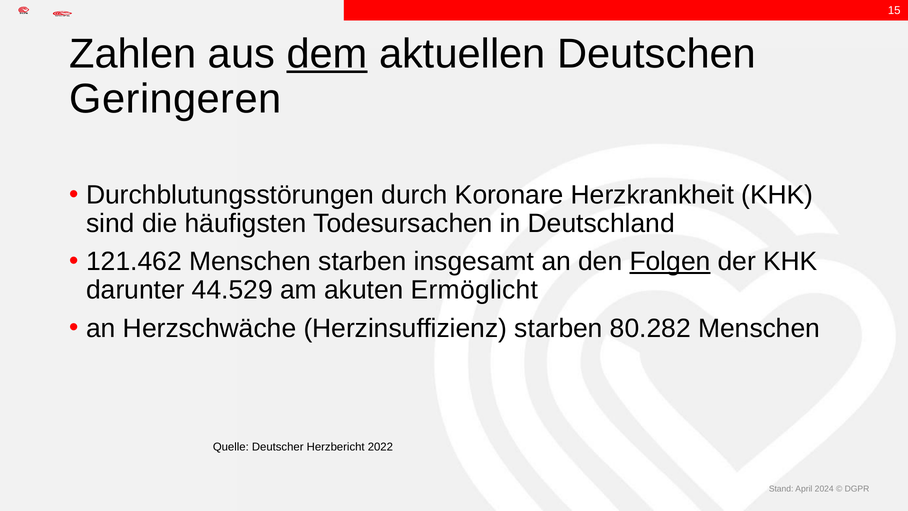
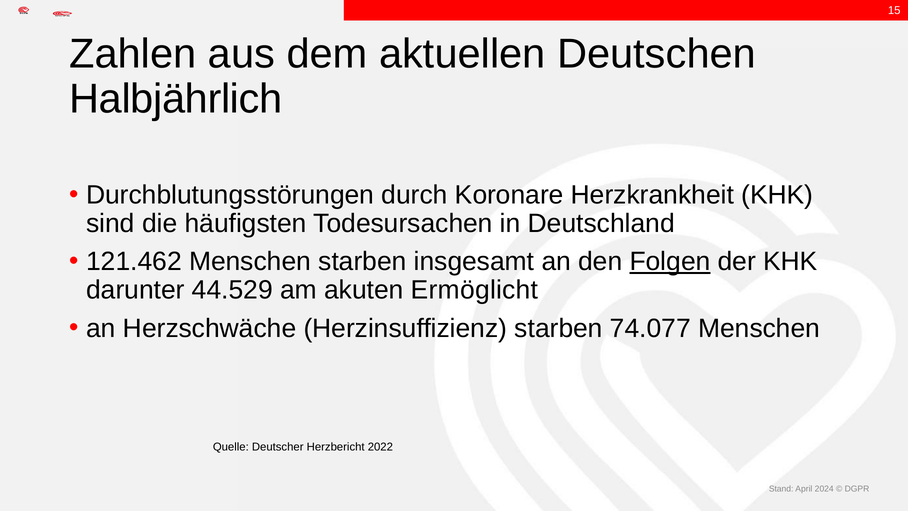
dem underline: present -> none
Geringeren: Geringeren -> Halbjährlich
80.282: 80.282 -> 74.077
